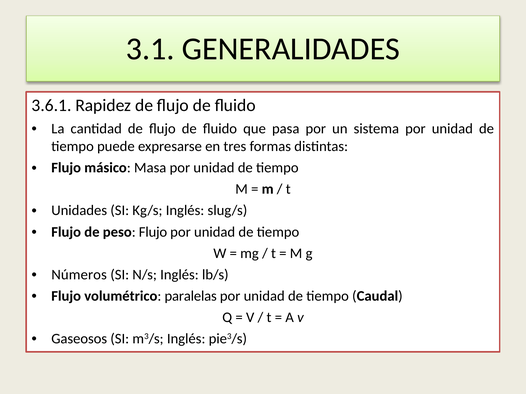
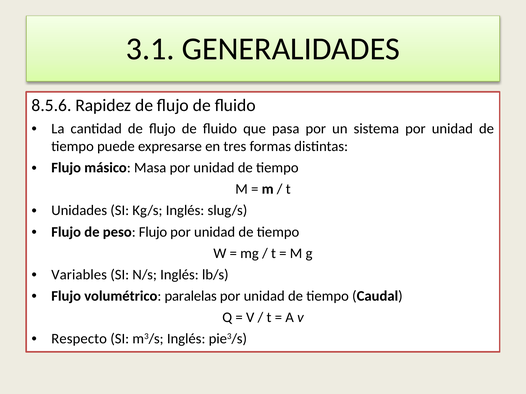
3.6.1: 3.6.1 -> 8.5.6
Números: Números -> Variables
Gaseosos: Gaseosos -> Respecto
